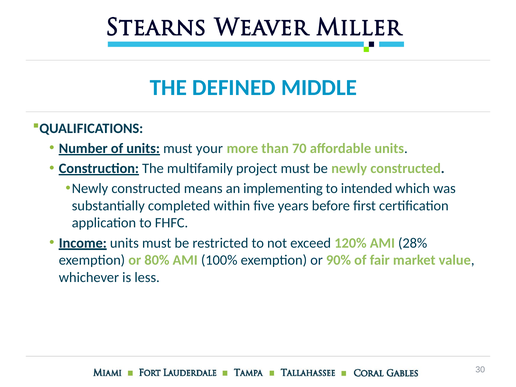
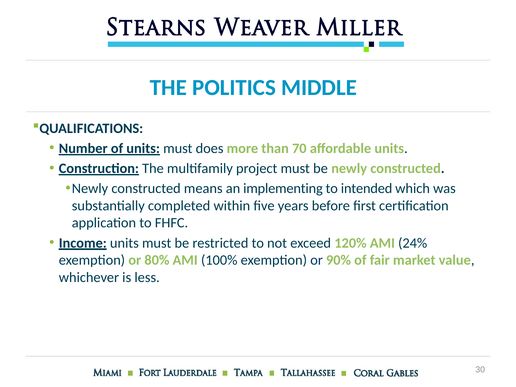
DEFINED: DEFINED -> POLITICS
your: your -> does
28%: 28% -> 24%
